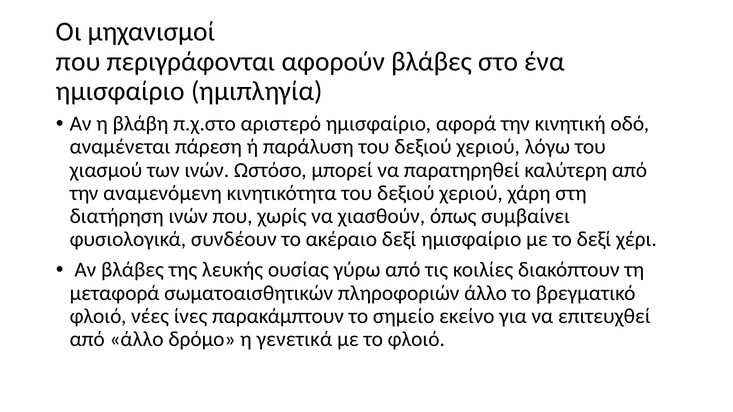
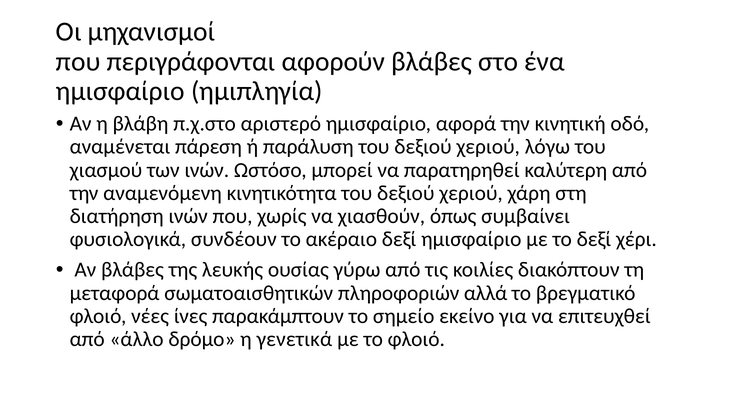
πληροφοριών άλλο: άλλο -> αλλά
